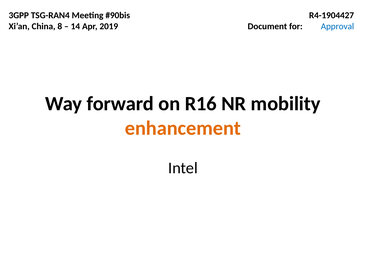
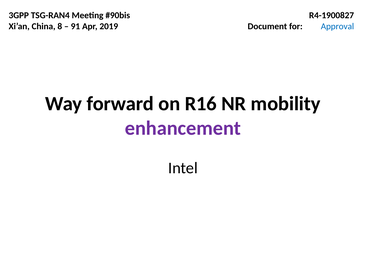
R4-1904427: R4-1904427 -> R4-1900827
14: 14 -> 91
enhancement colour: orange -> purple
